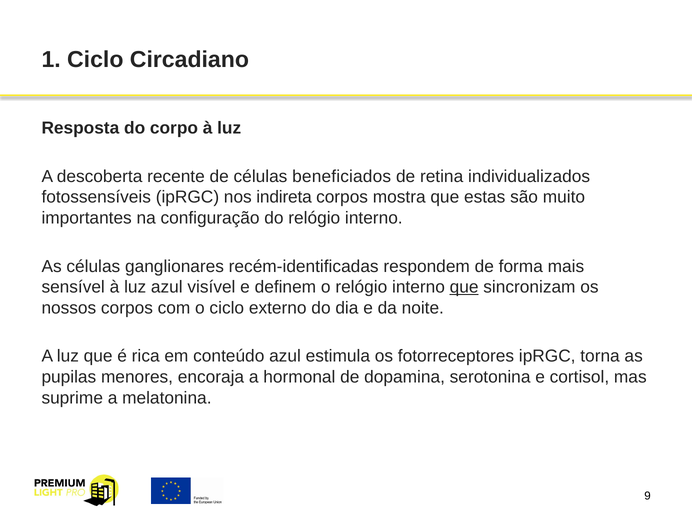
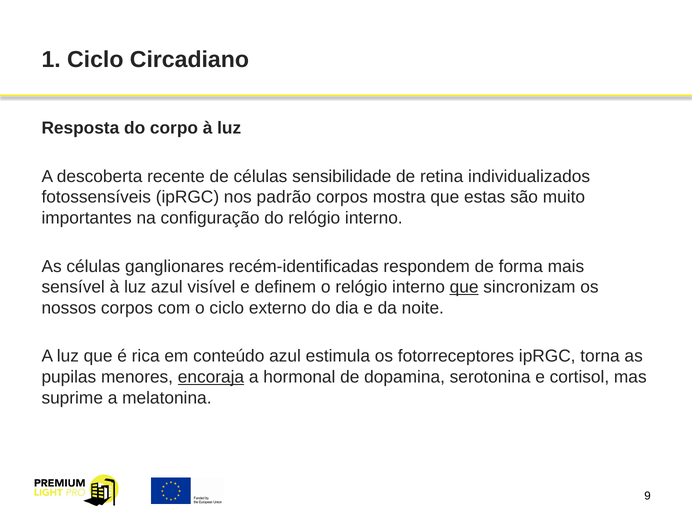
beneficiados: beneficiados -> sensibilidade
indireta: indireta -> padrão
encoraja underline: none -> present
